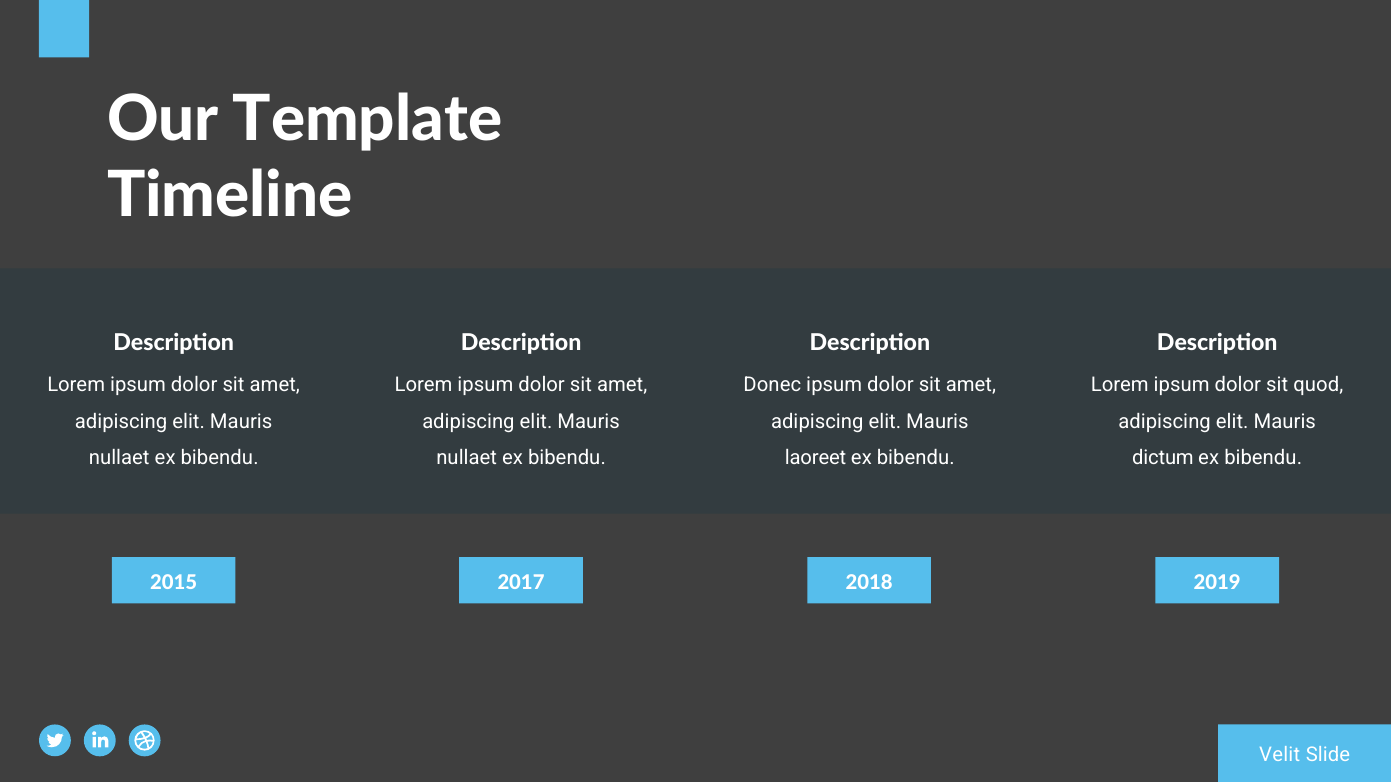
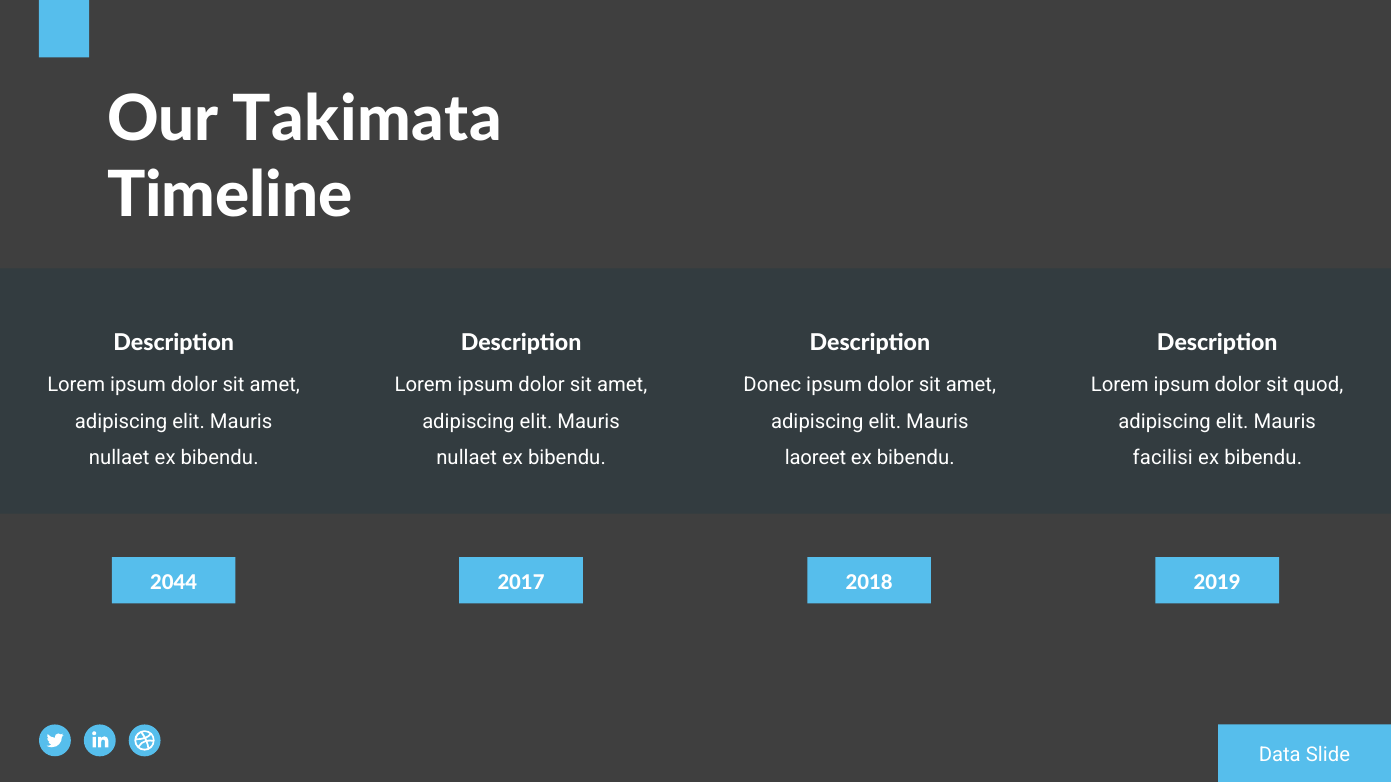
Template: Template -> Takimata
dictum: dictum -> facilisi
2015: 2015 -> 2044
Velit: Velit -> Data
